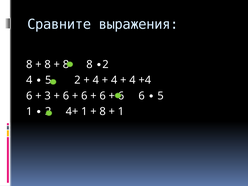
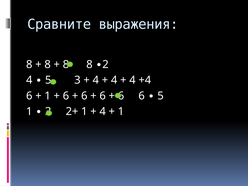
5 2: 2 -> 3
3 at (48, 96): 3 -> 1
4+: 4+ -> 2+
8 at (103, 111): 8 -> 4
